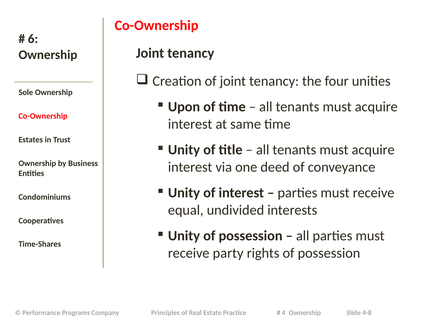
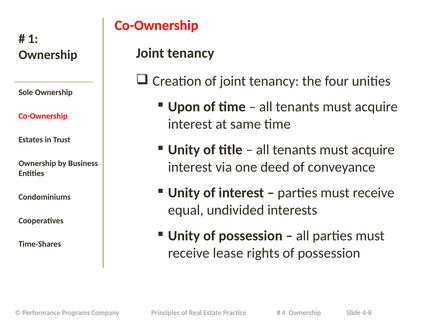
6: 6 -> 1
party: party -> lease
